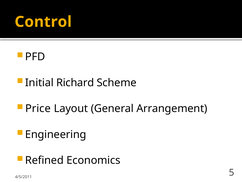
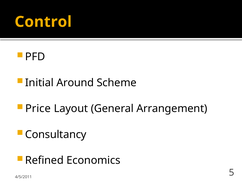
Richard: Richard -> Around
Engineering: Engineering -> Consultancy
